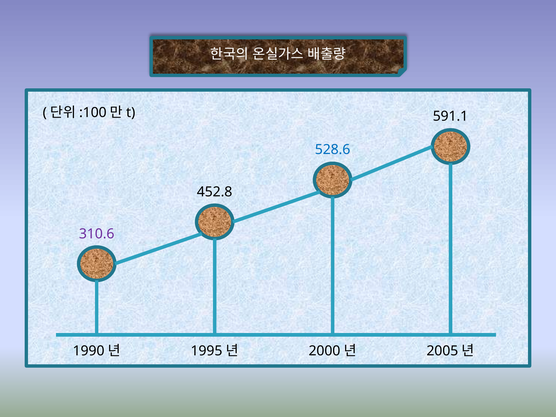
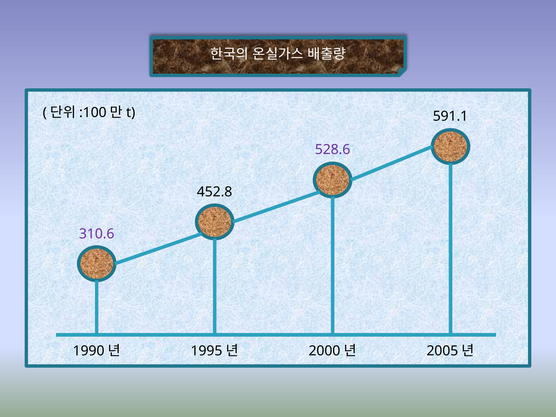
528.6 colour: blue -> purple
